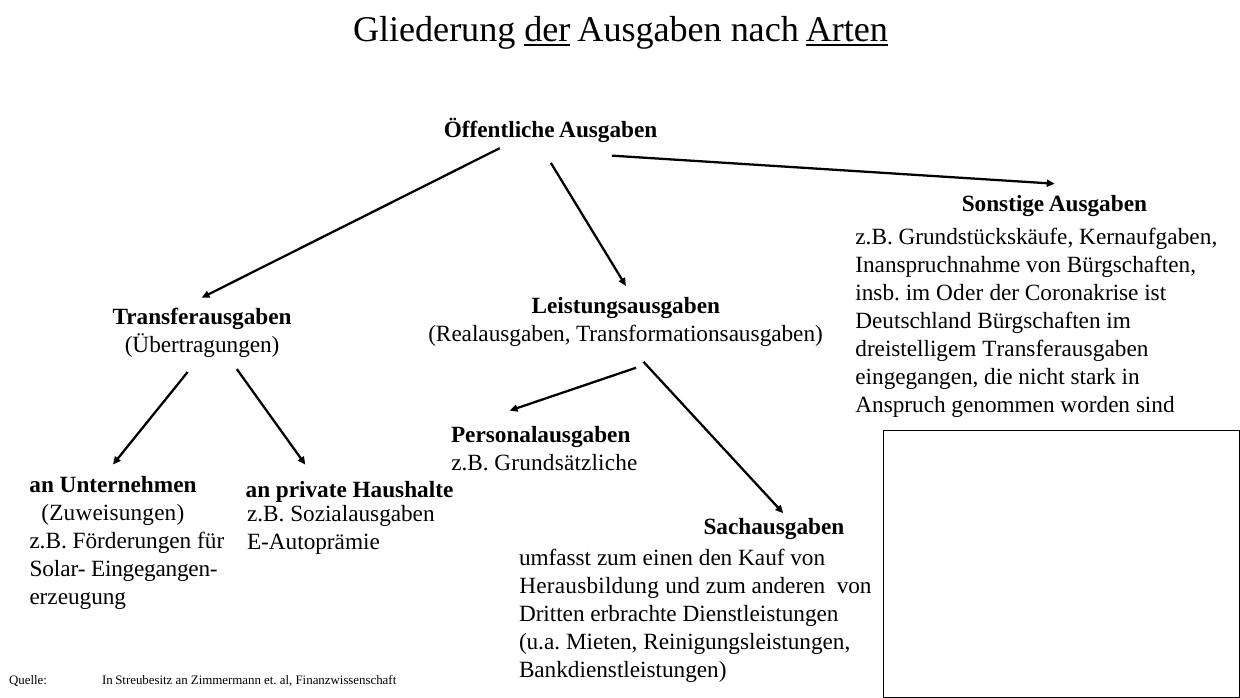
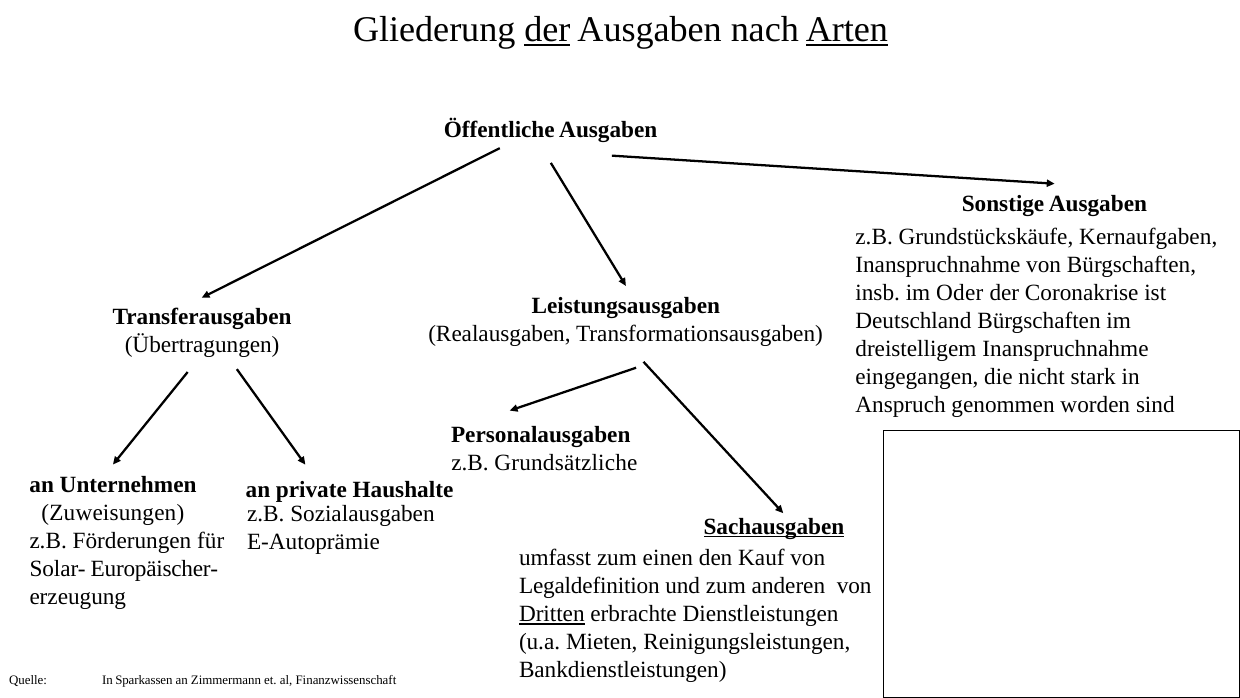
dreistelligem Transferausgaben: Transferausgaben -> Inanspruchnahme
Sachausgaben underline: none -> present
Eingegangen-: Eingegangen- -> Europäischer-
Herausbildung: Herausbildung -> Legaldefinition
Dritten underline: none -> present
Streubesitz: Streubesitz -> Sparkassen
